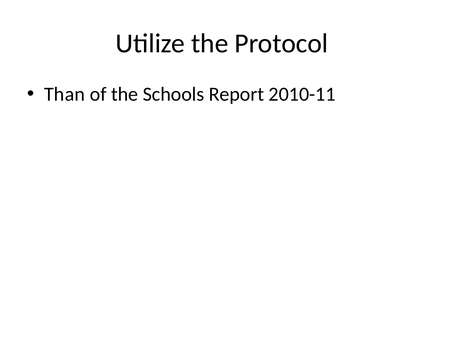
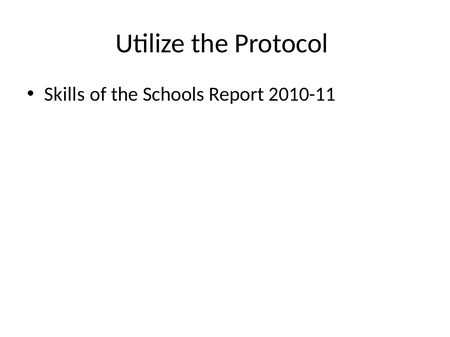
Than: Than -> Skills
